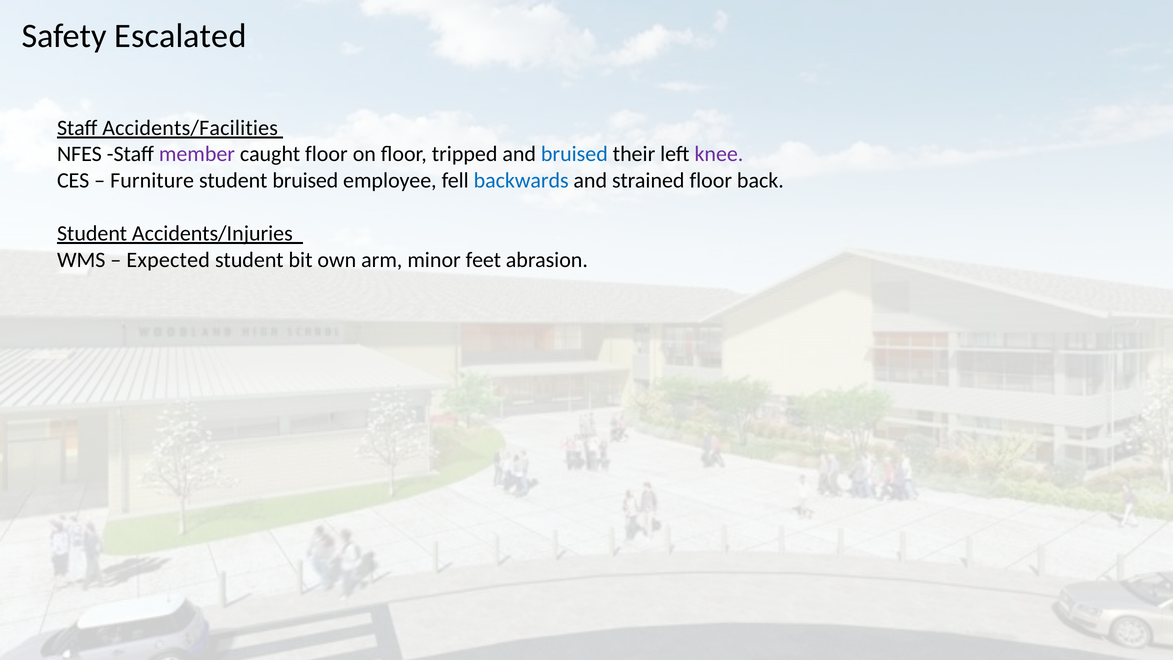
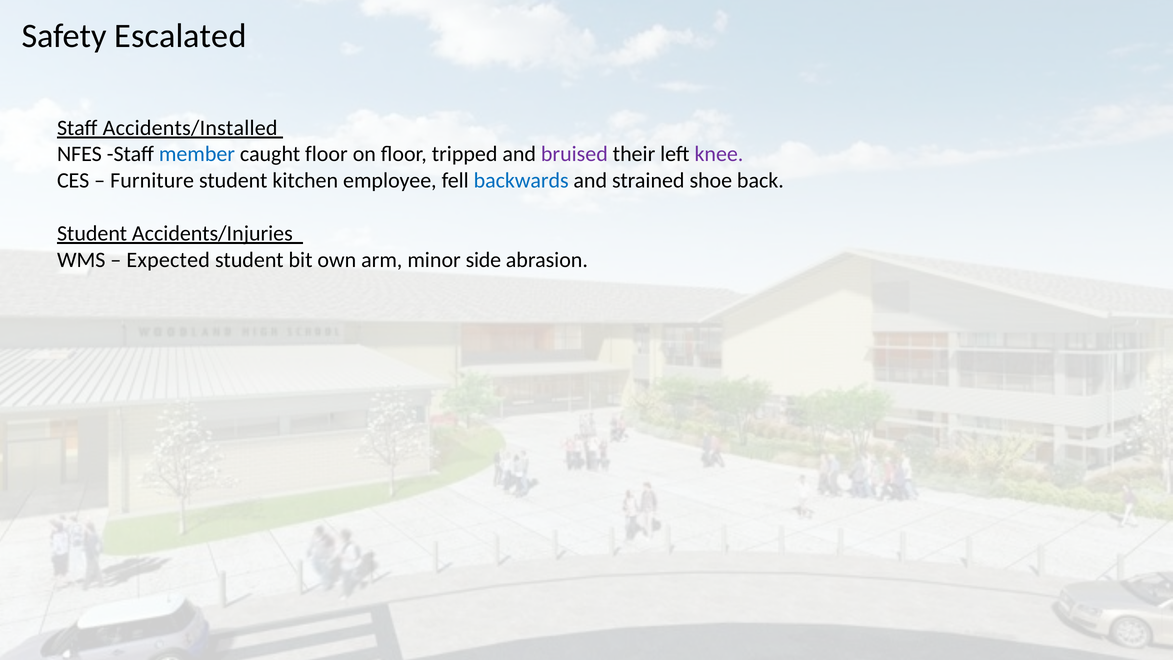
Accidents/Facilities: Accidents/Facilities -> Accidents/Installed
member colour: purple -> blue
bruised at (574, 154) colour: blue -> purple
student bruised: bruised -> kitchen
strained floor: floor -> shoe
feet: feet -> side
